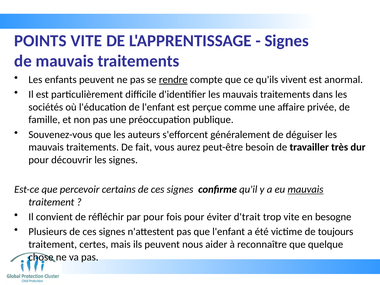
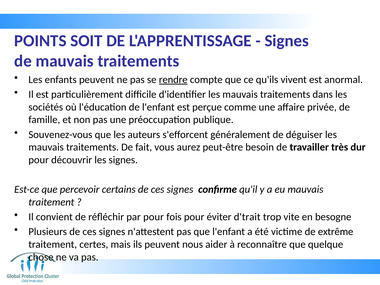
POINTS VITE: VITE -> SOIT
mauvais at (305, 189) underline: present -> none
toujours: toujours -> extrême
